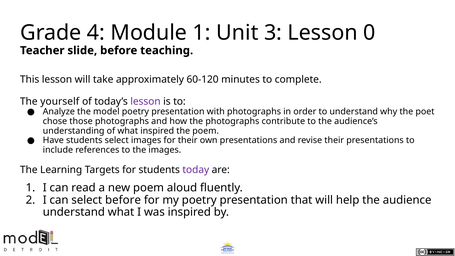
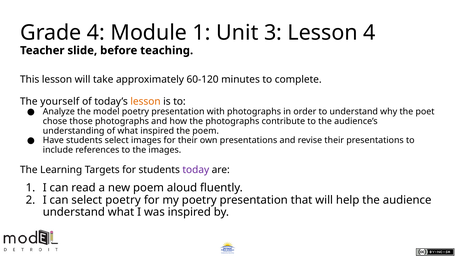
Lesson 0: 0 -> 4
lesson at (145, 101) colour: purple -> orange
select before: before -> poetry
